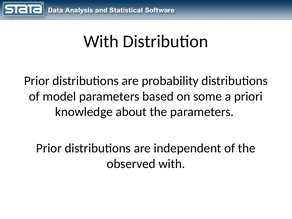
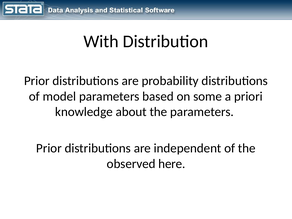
observed with: with -> here
